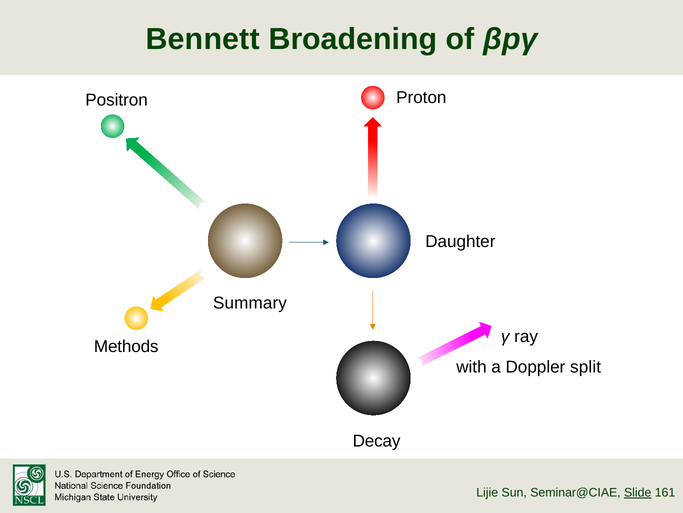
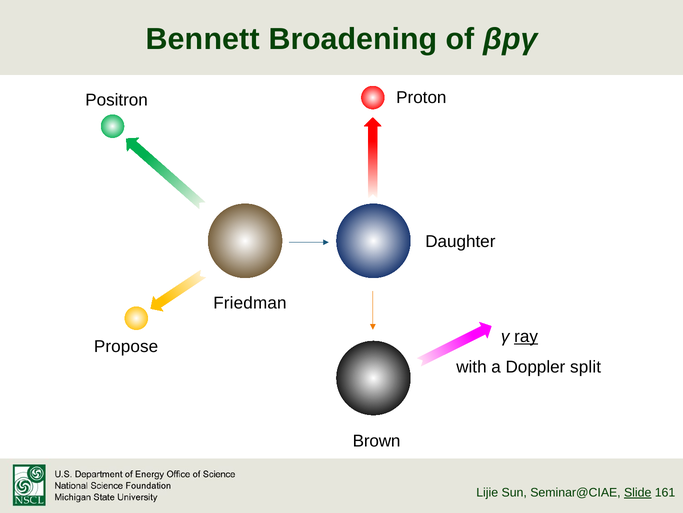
Summary: Summary -> Friedman
ray underline: none -> present
Methods: Methods -> Propose
Decay: Decay -> Brown
